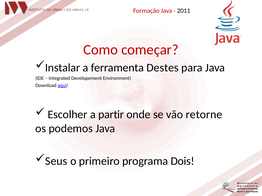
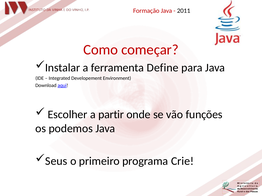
Destes: Destes -> Define
retorne: retorne -> funções
Dois: Dois -> Crie
